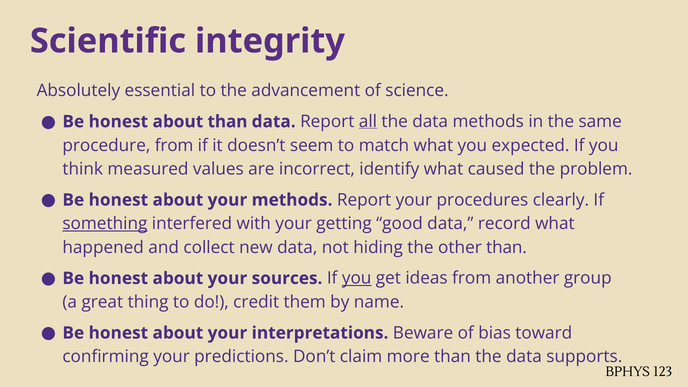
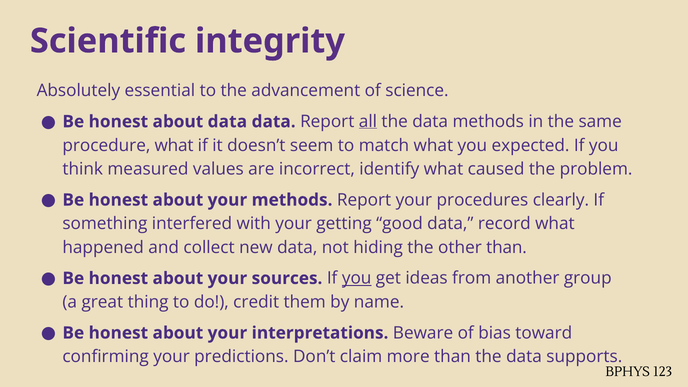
about than: than -> data
procedure from: from -> what
something underline: present -> none
